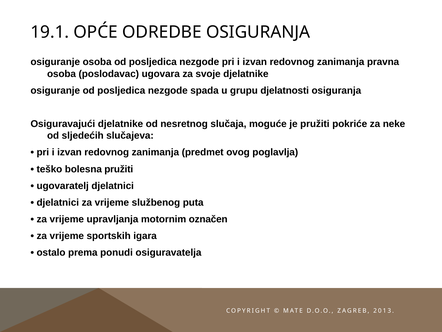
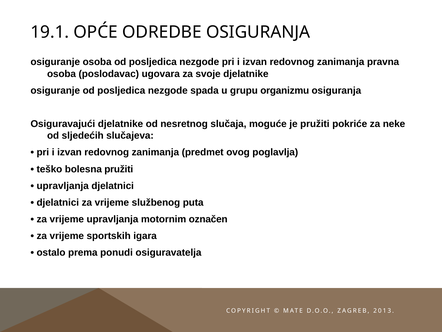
djelatnosti: djelatnosti -> organizmu
ugovaratelj at (63, 186): ugovaratelj -> upravljanja
